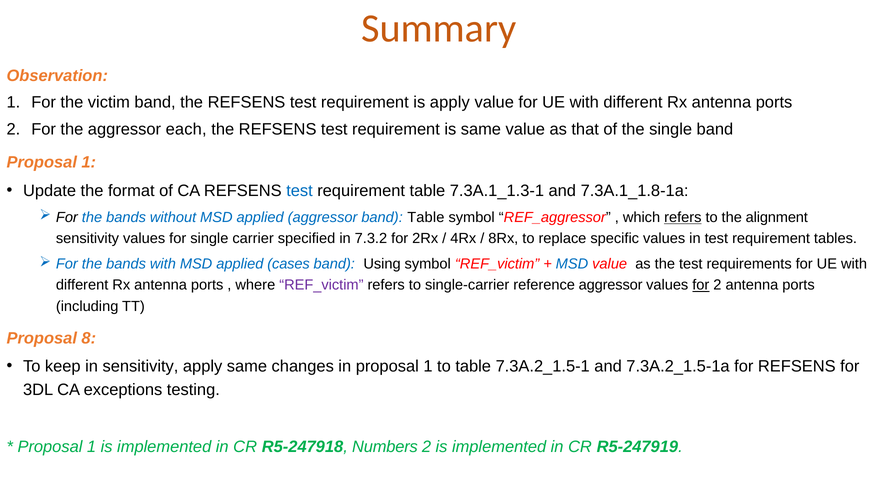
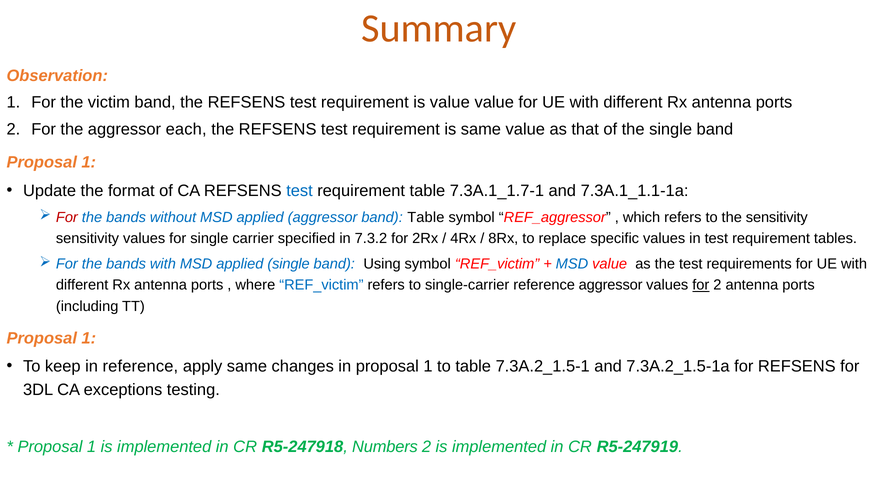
is apply: apply -> value
7.3A.1_1.3-1: 7.3A.1_1.3-1 -> 7.3A.1_1.7-1
7.3A.1_1.8-1a: 7.3A.1_1.8-1a -> 7.3A.1_1.1-1a
For at (67, 217) colour: black -> red
refers at (683, 217) underline: present -> none
the alignment: alignment -> sensitivity
applied cases: cases -> single
REF_victim at (321, 285) colour: purple -> blue
8 at (89, 338): 8 -> 1
in sensitivity: sensitivity -> reference
